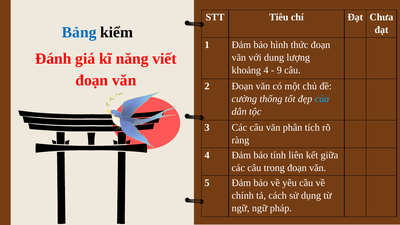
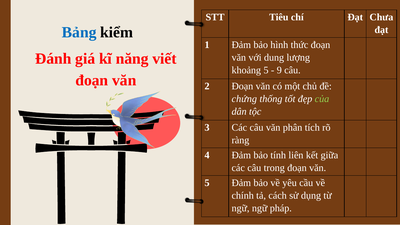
khoảng 4: 4 -> 5
cường: cường -> chứng
của colour: light blue -> light green
